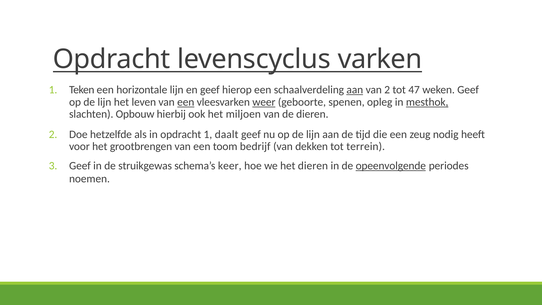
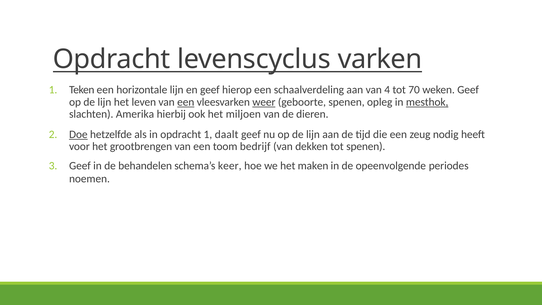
aan at (355, 90) underline: present -> none
van 2: 2 -> 4
47: 47 -> 70
Opbouw: Opbouw -> Amerika
Doe underline: none -> present
tot terrein: terrein -> spenen
struikgewas: struikgewas -> behandelen
het dieren: dieren -> maken
opeenvolgende underline: present -> none
